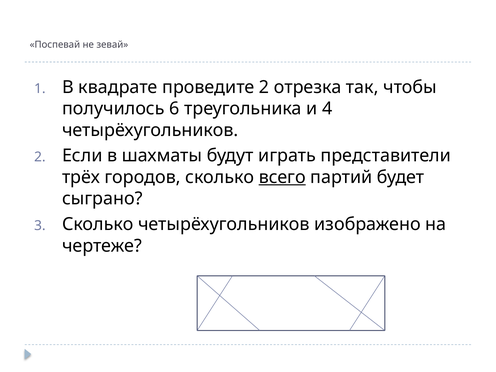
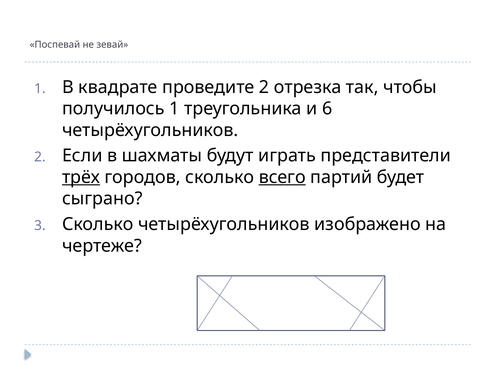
получилось 6: 6 -> 1
4: 4 -> 6
трёх underline: none -> present
